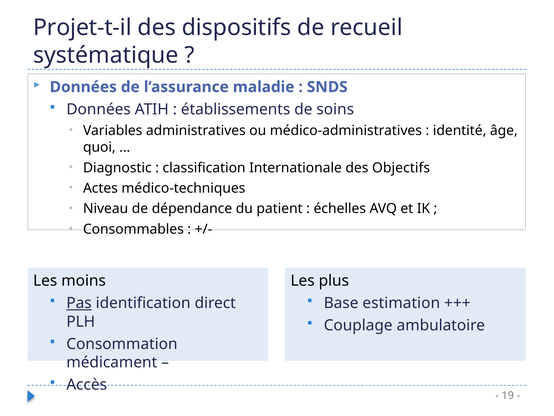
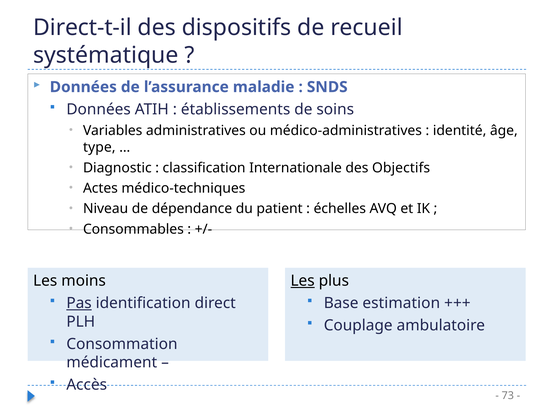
Projet-t-il: Projet-t-il -> Direct-t-il
quoi: quoi -> type
Les at (303, 281) underline: none -> present
19: 19 -> 73
